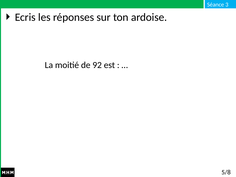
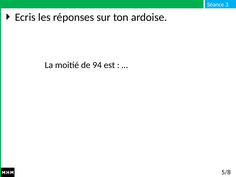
92: 92 -> 94
